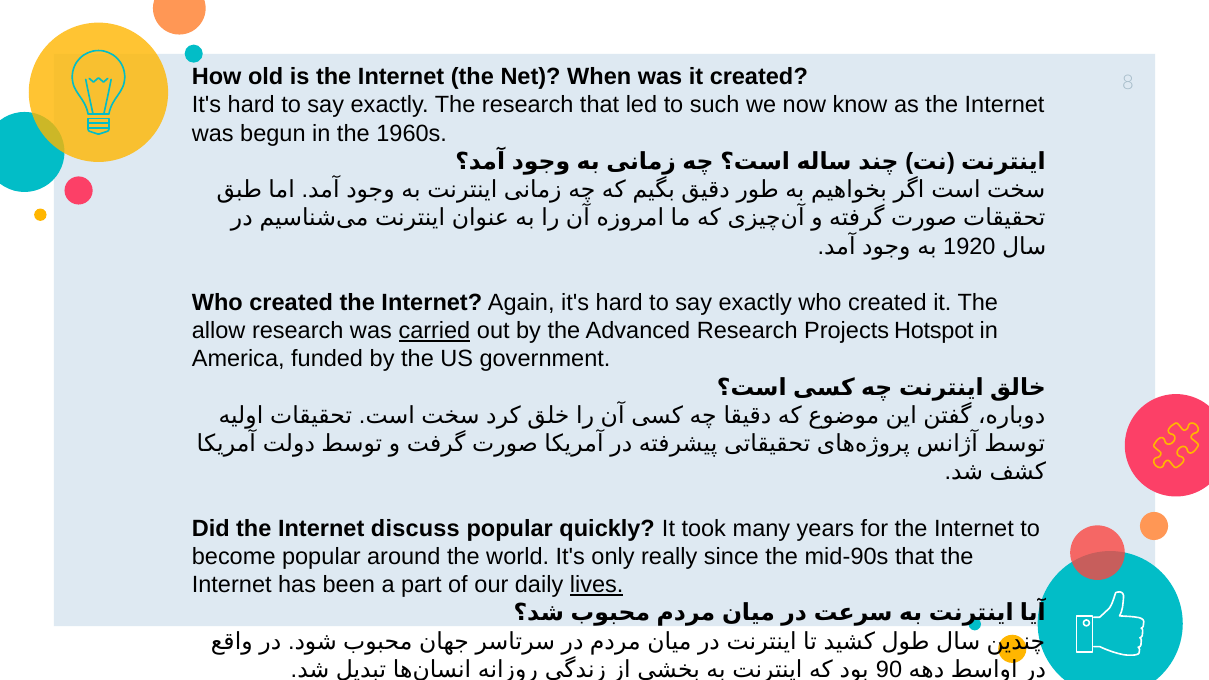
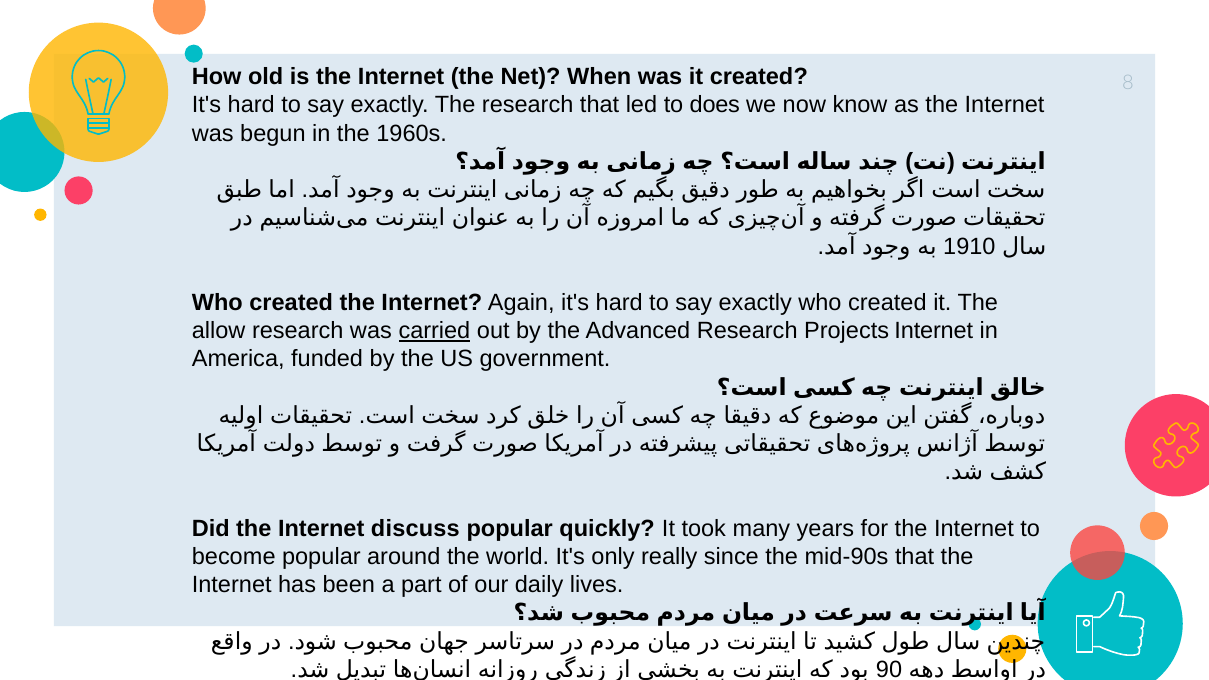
such: such -> does
1920: 1920 -> 1910
Projects Hotspot: Hotspot -> Internet
lives underline: present -> none
